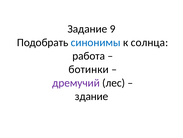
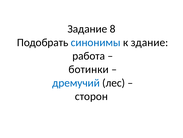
9: 9 -> 8
солнца: солнца -> здание
дремучий colour: purple -> blue
здание: здание -> сторон
